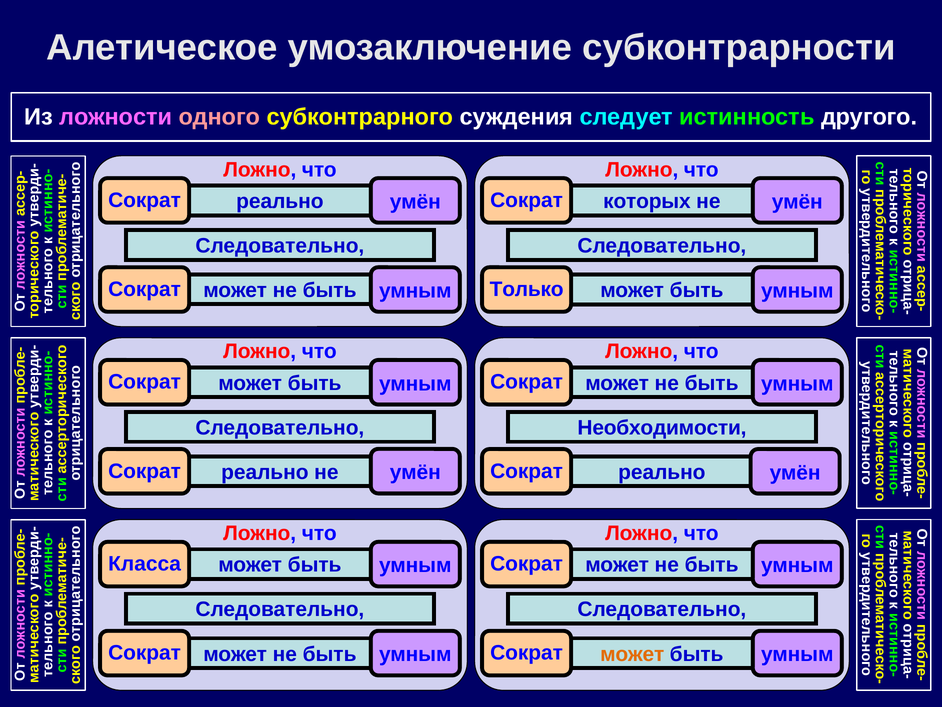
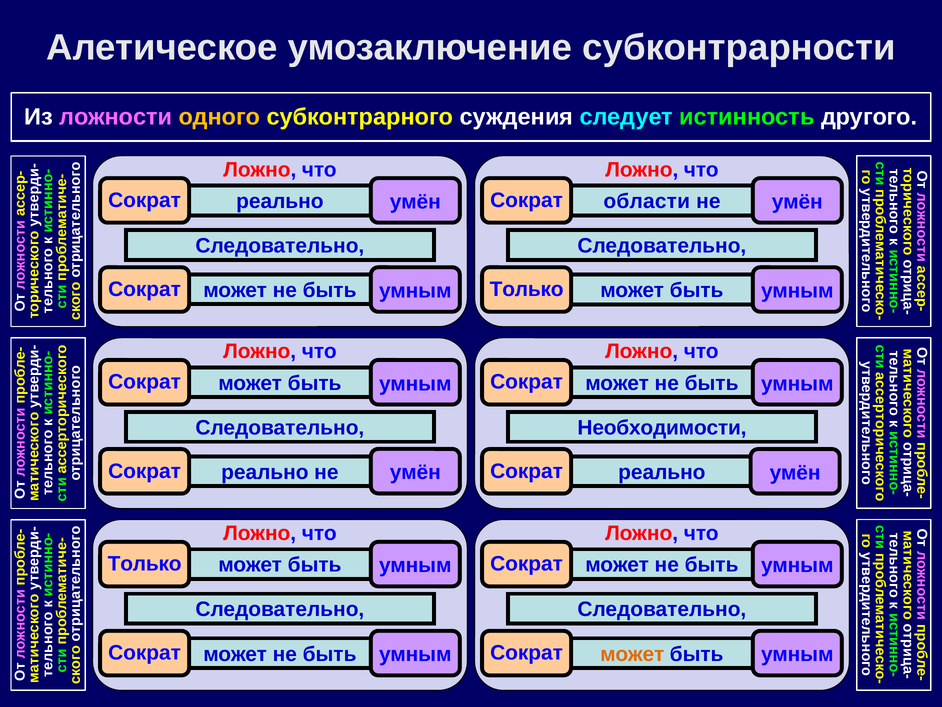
одного colour: pink -> yellow
которых: которых -> области
Класса at (145, 564): Класса -> Только
